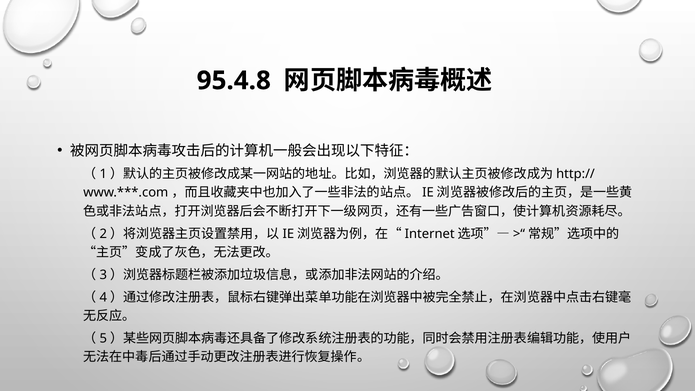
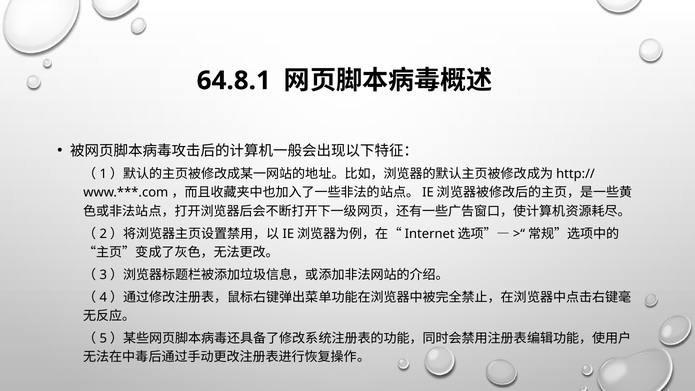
95.4.8: 95.4.8 -> 64.8.1
